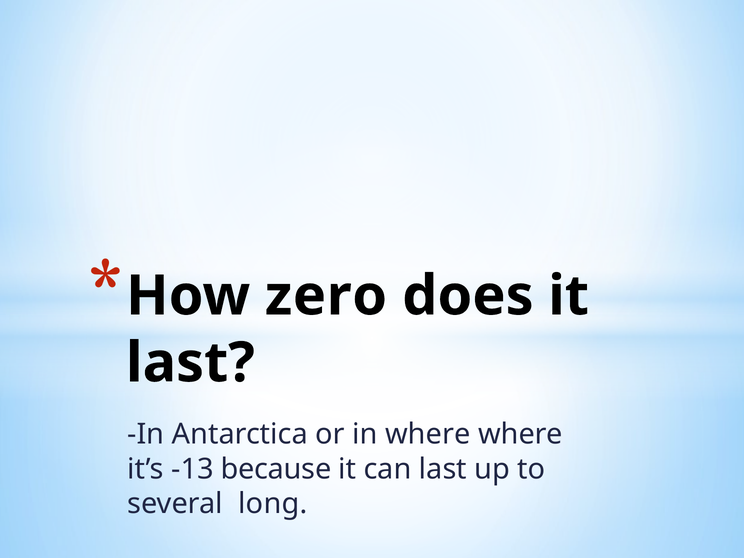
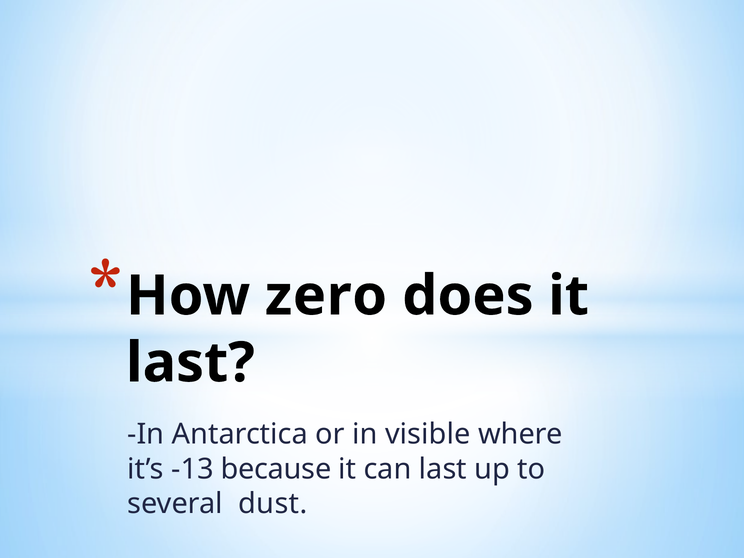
in where: where -> visible
long: long -> dust
